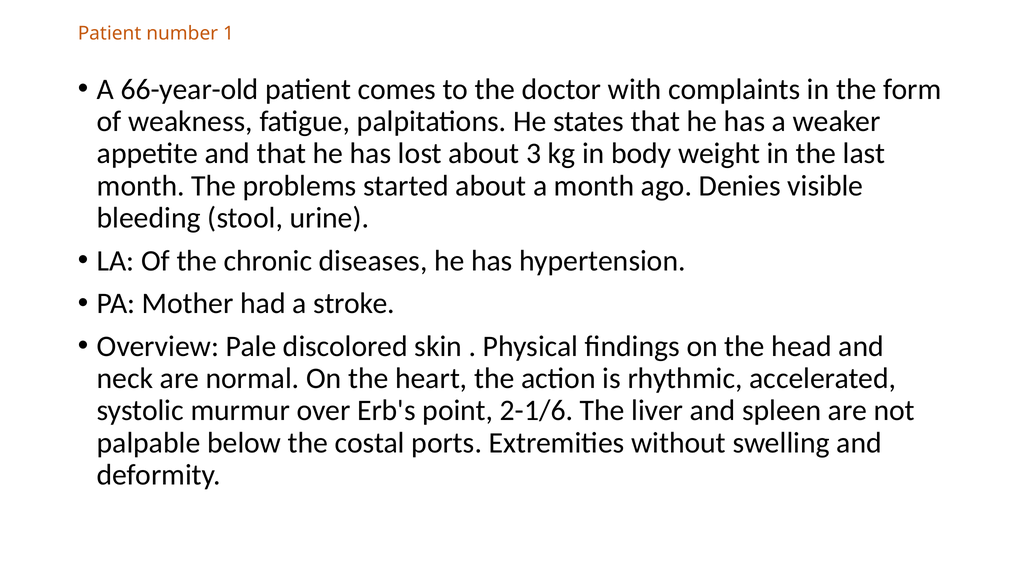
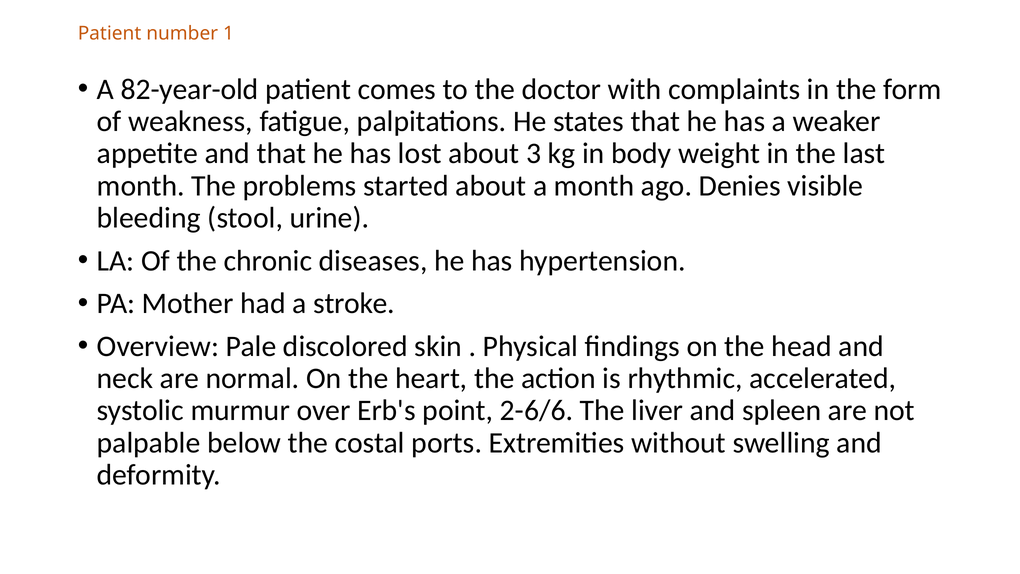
66-year-old: 66-year-old -> 82-year-old
2-1/6: 2-1/6 -> 2-6/6
